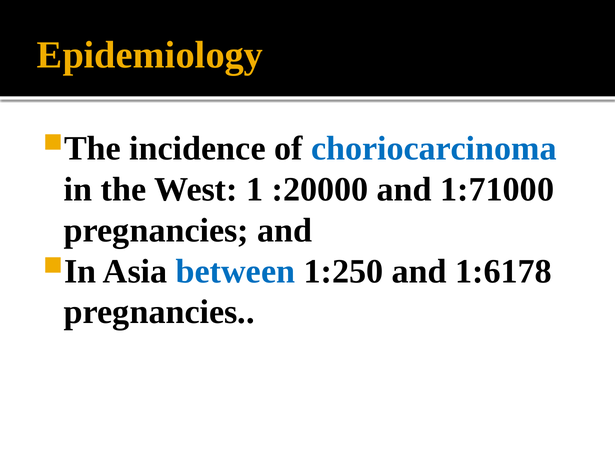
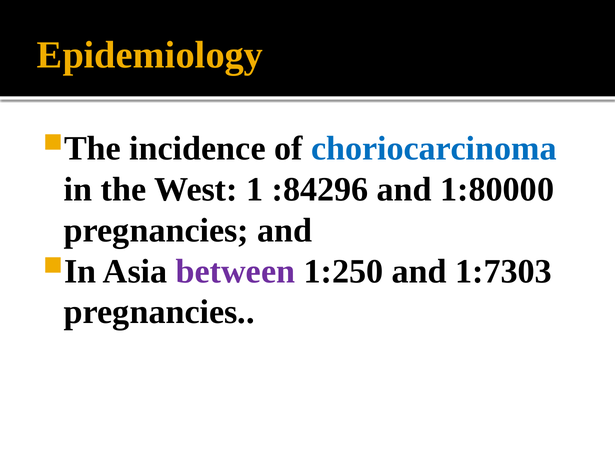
:20000: :20000 -> :84296
1:71000: 1:71000 -> 1:80000
between colour: blue -> purple
1:6178: 1:6178 -> 1:7303
